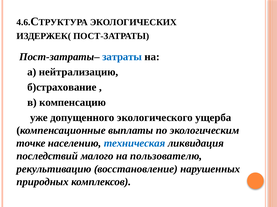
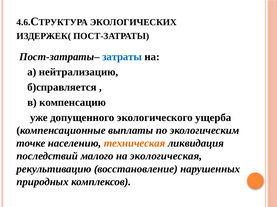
б)страхование: б)страхование -> б)справляется
техническая colour: blue -> orange
пользователю: пользователю -> экологическая
